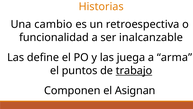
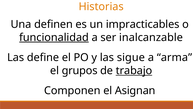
cambio: cambio -> definen
retroespectiva: retroespectiva -> impracticables
funcionalidad underline: none -> present
juega: juega -> sigue
puntos: puntos -> grupos
